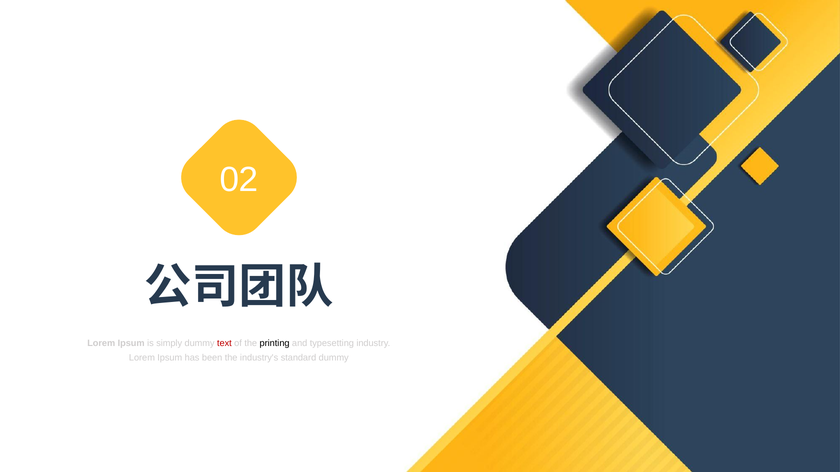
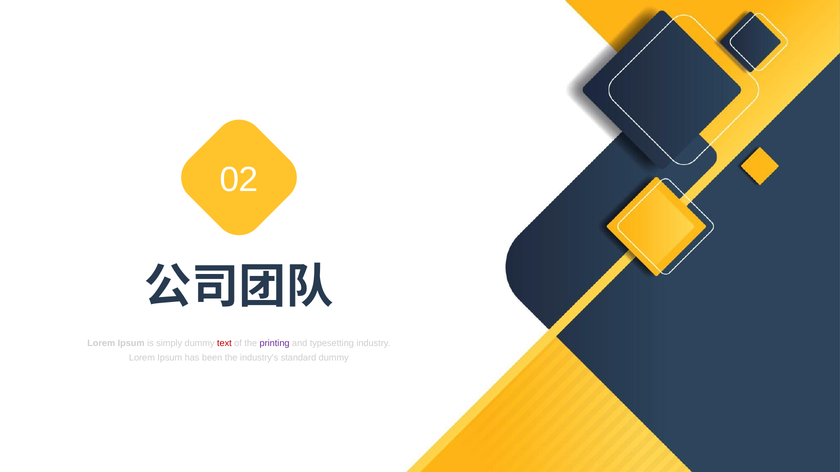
printing colour: black -> purple
